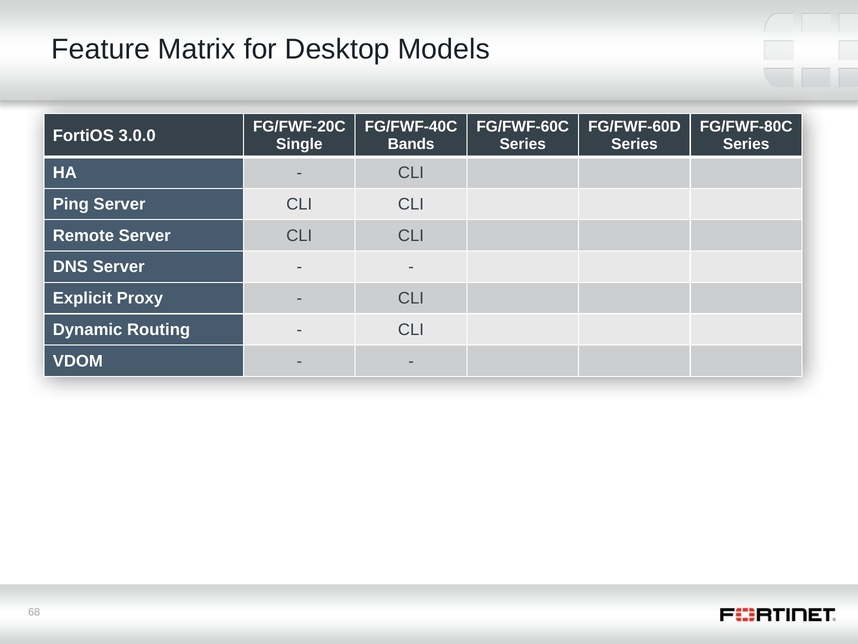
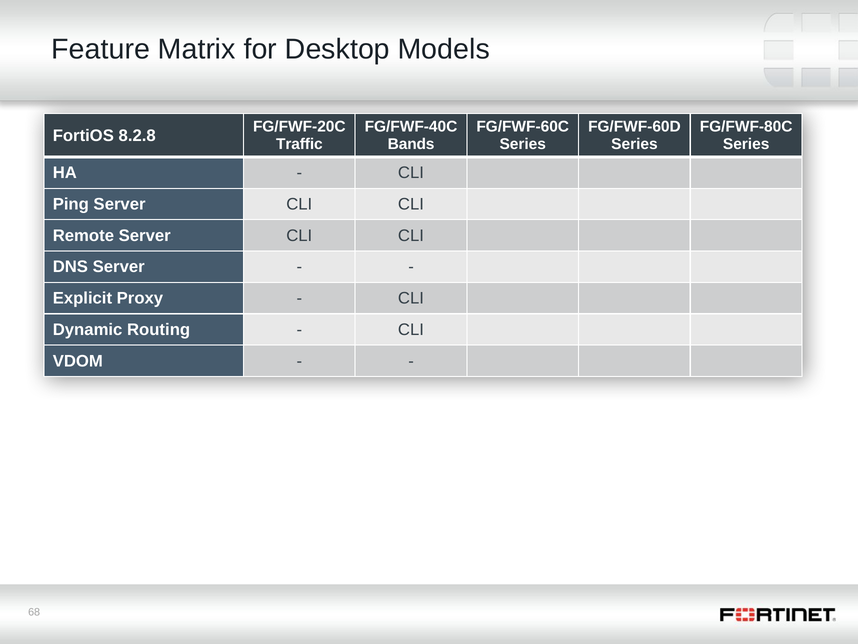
3.0.0: 3.0.0 -> 8.2.8
Single: Single -> Traffic
